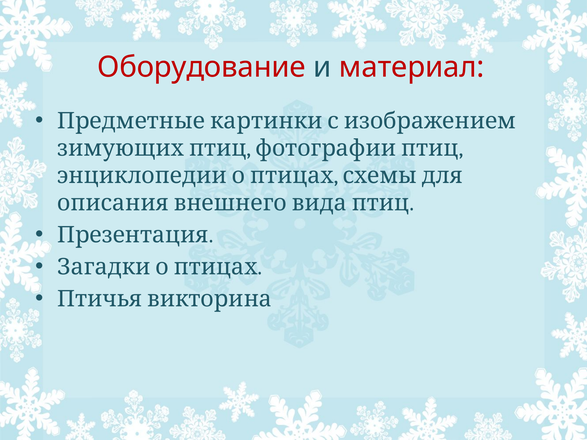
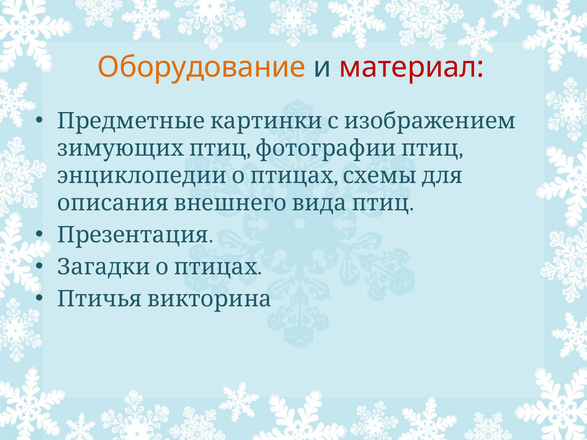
Оборудование colour: red -> orange
